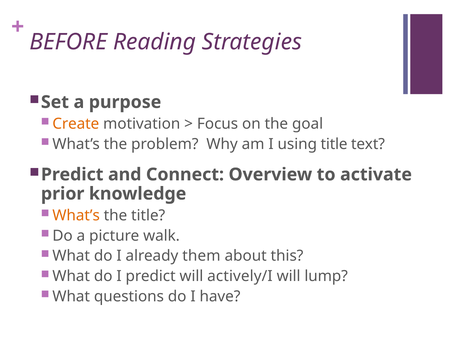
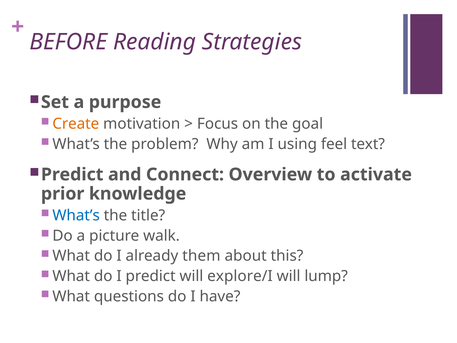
using title: title -> feel
What’s at (76, 215) colour: orange -> blue
actively/I: actively/I -> explore/I
